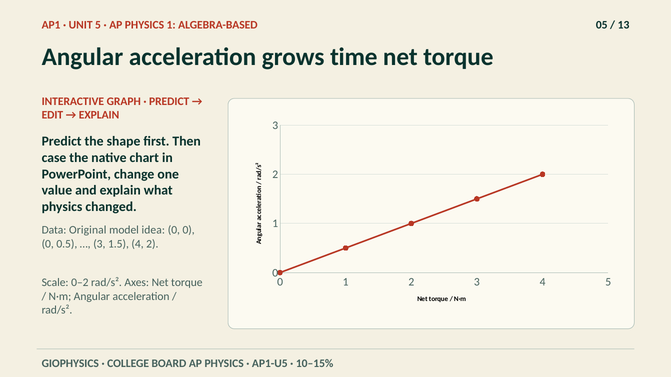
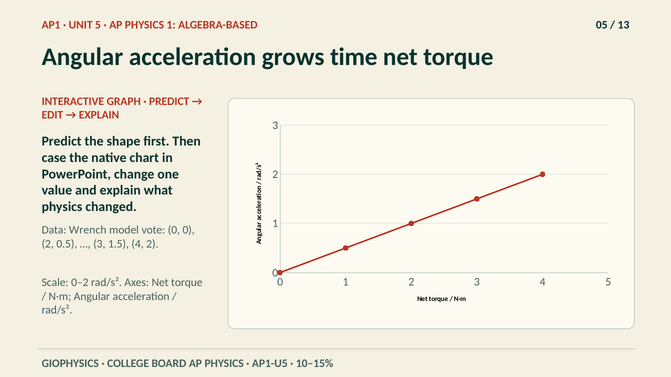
Original: Original -> Wrench
idea: idea -> vote
0 at (48, 244): 0 -> 2
